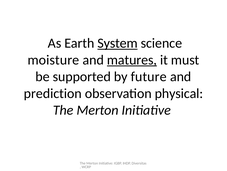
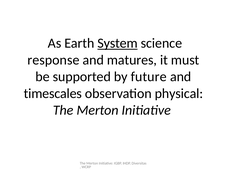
moisture: moisture -> response
matures underline: present -> none
prediction: prediction -> timescales
